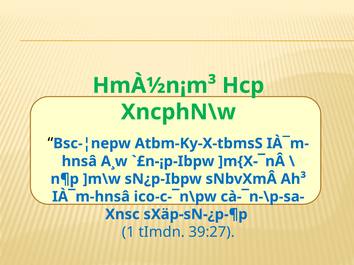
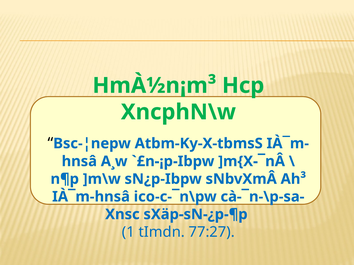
39:27: 39:27 -> 77:27
